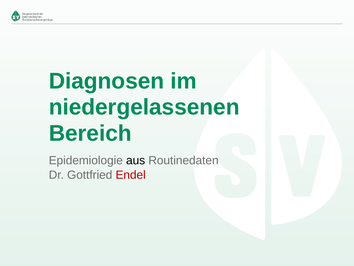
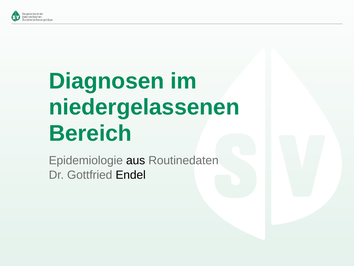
Endel colour: red -> black
